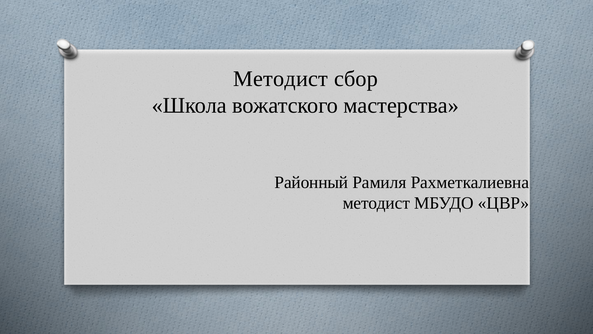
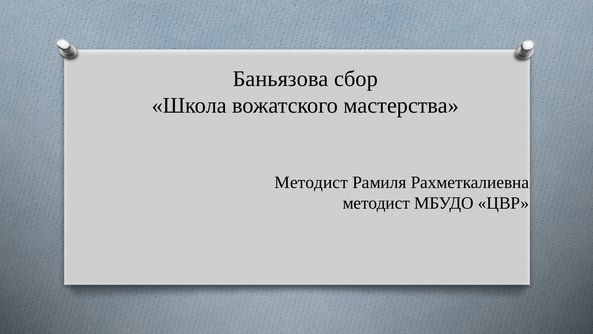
Методист at (281, 79): Методист -> Баньязова
Районный at (311, 182): Районный -> Методист
